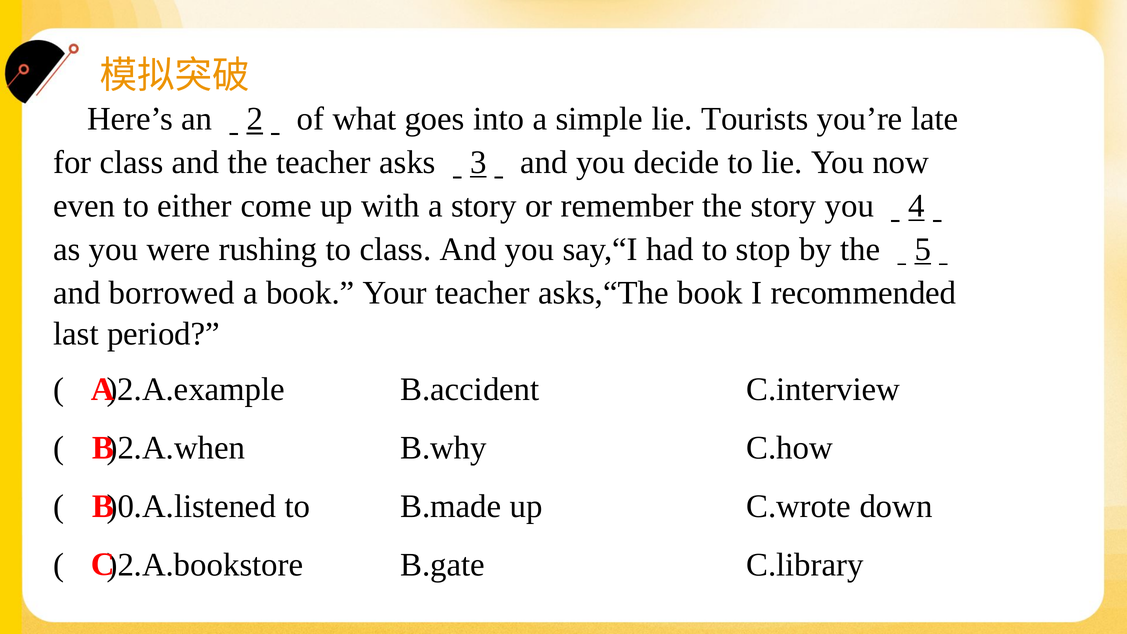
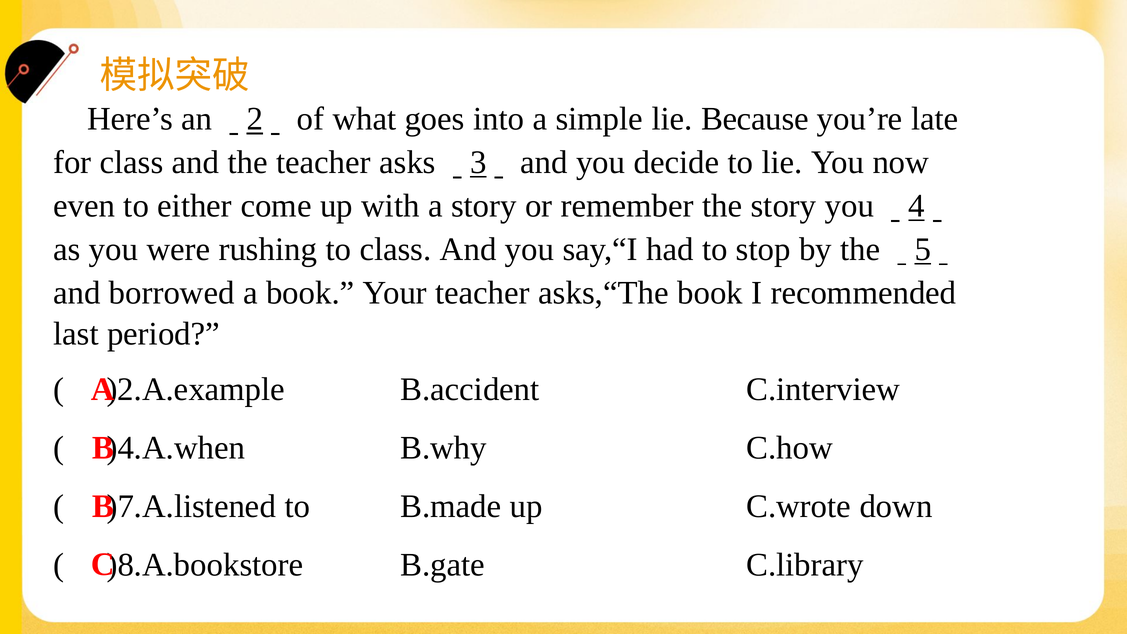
Tourists: Tourists -> Because
)2.A.when: )2.A.when -> )4.A.when
)0.A.listened: )0.A.listened -> )7.A.listened
)2.A.bookstore: )2.A.bookstore -> )8.A.bookstore
